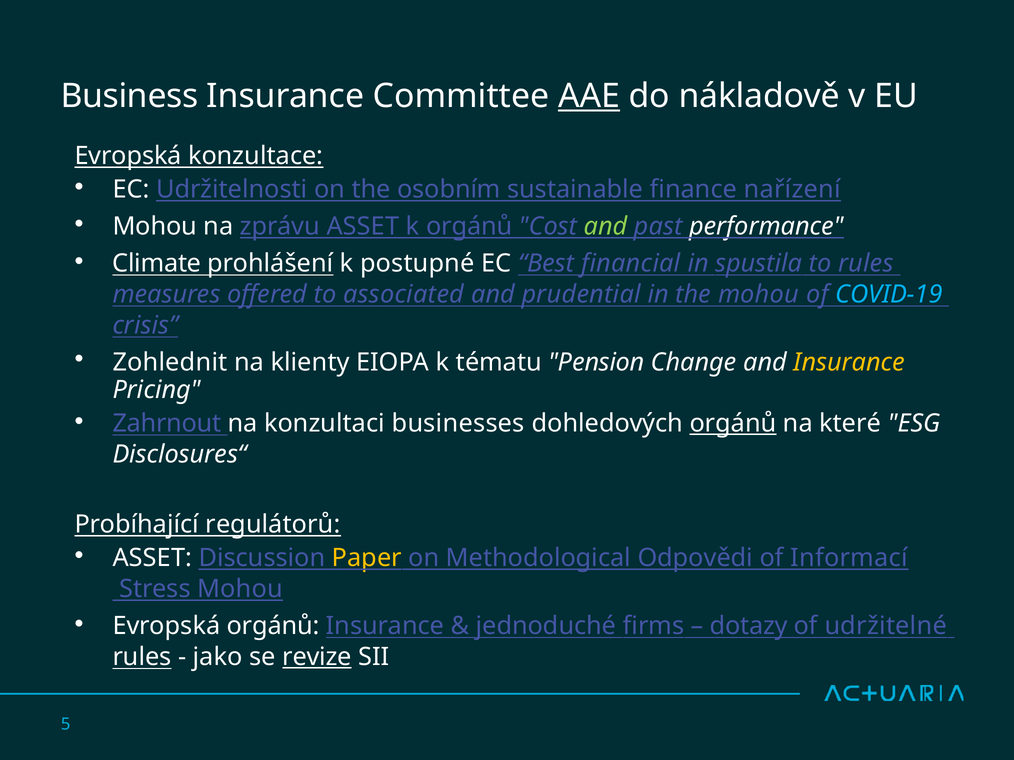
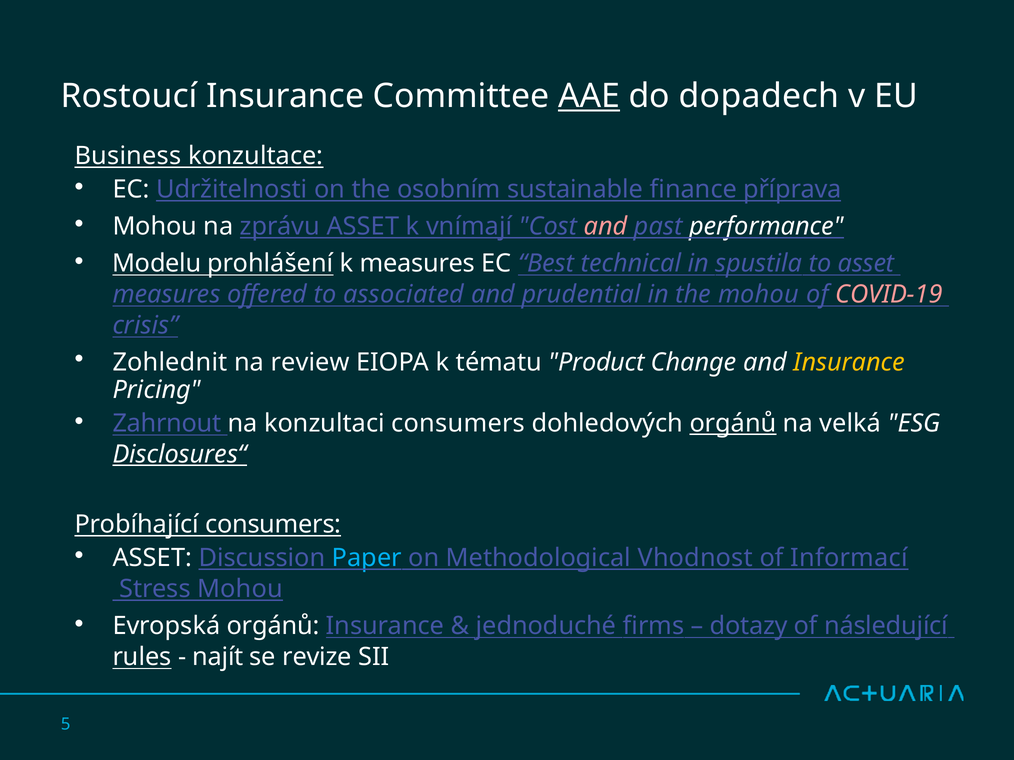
Business: Business -> Rostoucí
nákladově: nákladově -> dopadech
Evropská at (128, 156): Evropská -> Business
nařízení: nařízení -> příprava
k orgánů: orgánů -> vnímají
and at (606, 226) colour: light green -> pink
Climate: Climate -> Modelu
k postupné: postupné -> measures
financial: financial -> technical
to rules: rules -> asset
COVID-19 colour: light blue -> pink
klienty: klienty -> review
Pension: Pension -> Product
konzultaci businesses: businesses -> consumers
které: které -> velká
Disclosures“ underline: none -> present
Probíhající regulátorů: regulátorů -> consumers
Paper colour: yellow -> light blue
Odpovědi: Odpovědi -> Vhodnost
udržitelné: udržitelné -> následující
jako: jako -> najít
revize underline: present -> none
